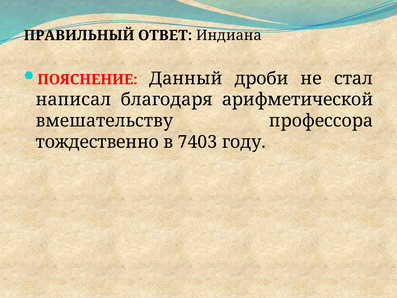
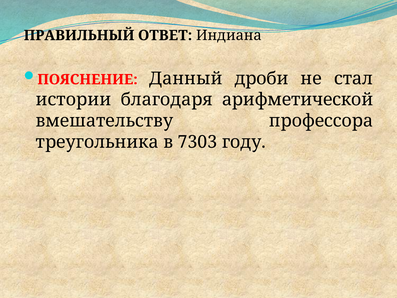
написал: написал -> истории
тождественно: тождественно -> треугольника
7403: 7403 -> 7303
